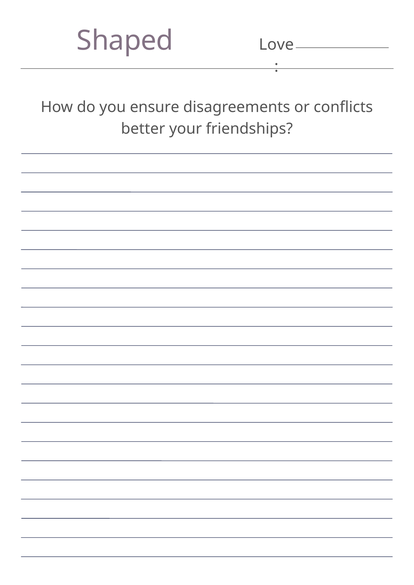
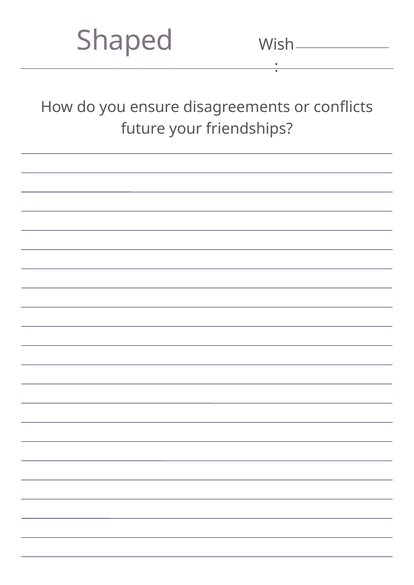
Love: Love -> Wish
better: better -> future
